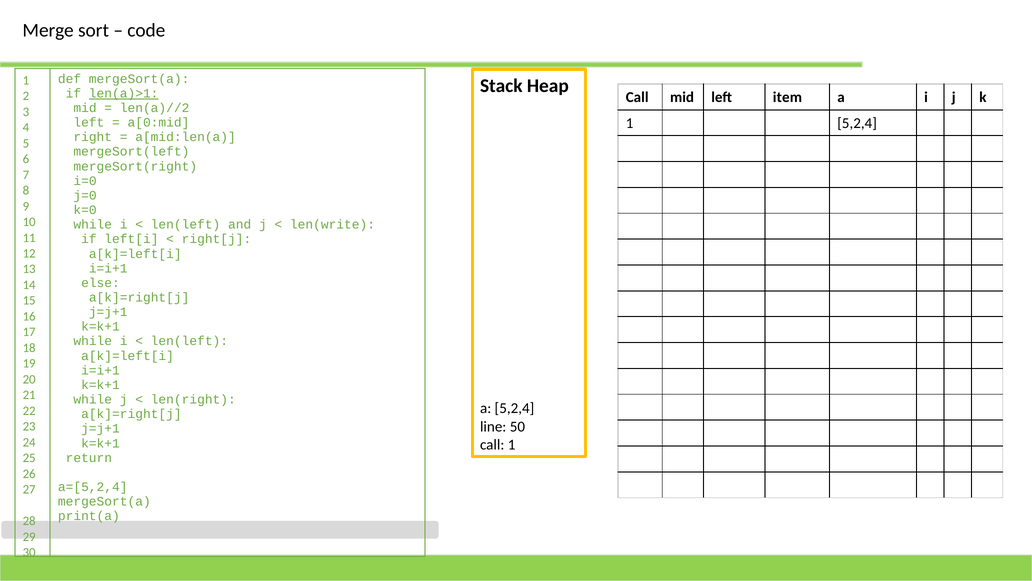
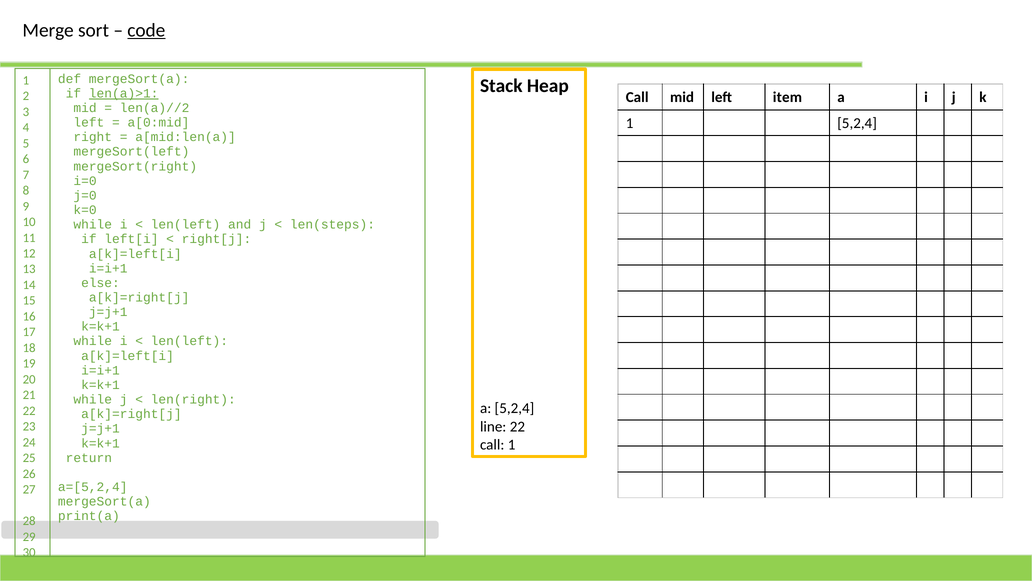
code underline: none -> present
len(write: len(write -> len(steps
line 50: 50 -> 22
